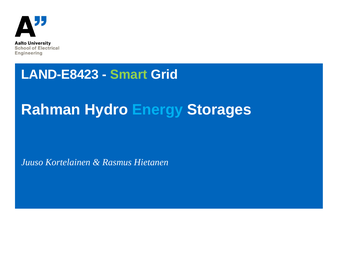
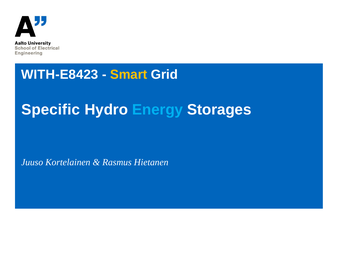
LAND-E8423: LAND-E8423 -> WITH-E8423
Smart colour: light green -> yellow
Rahman: Rahman -> Specific
